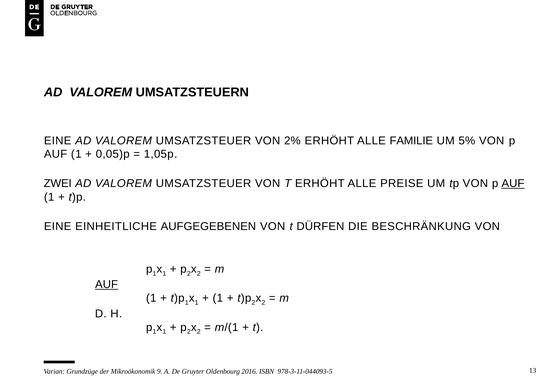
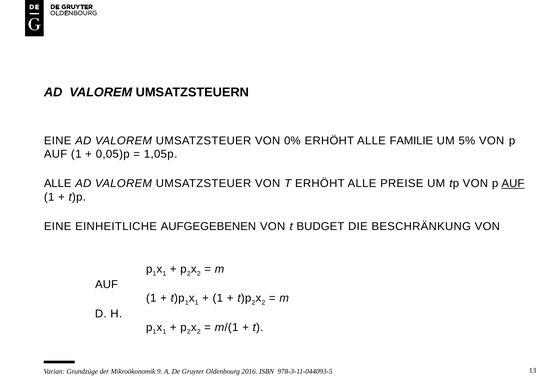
2%: 2% -> 0%
ZWEI at (58, 183): ZWEI -> ALLE
DÜRFEN: DÜRFEN -> BUDGET
AUF at (107, 284) underline: present -> none
